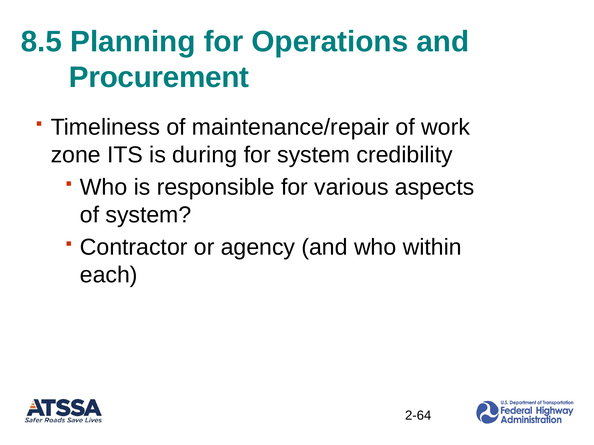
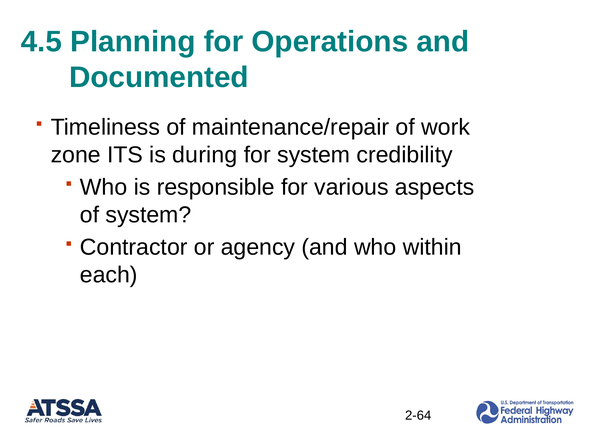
8.5: 8.5 -> 4.5
Procurement: Procurement -> Documented
